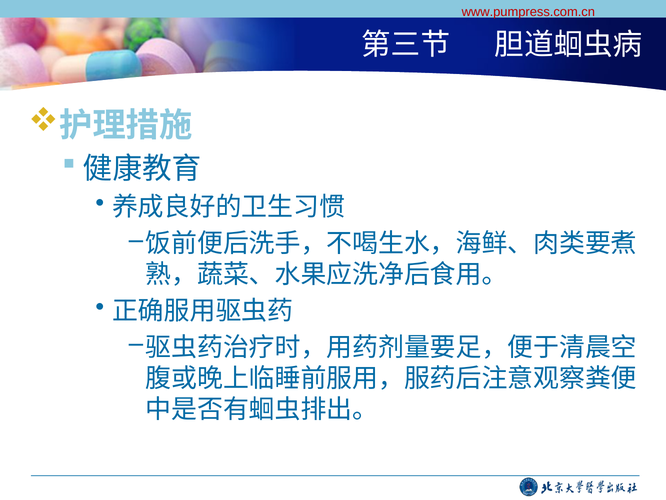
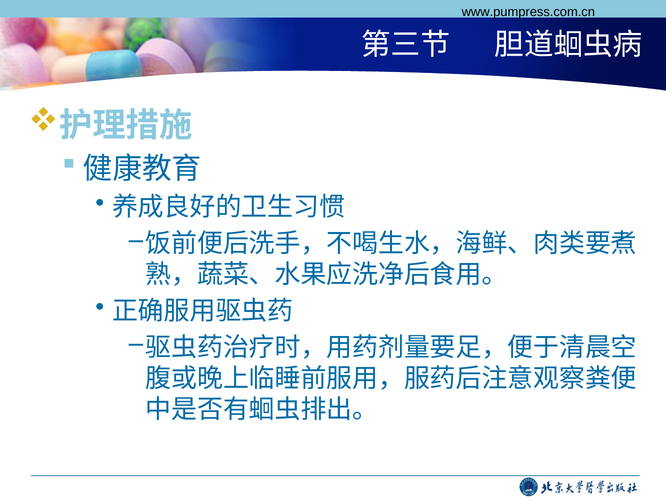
www.pumpress.com.cn colour: red -> black
